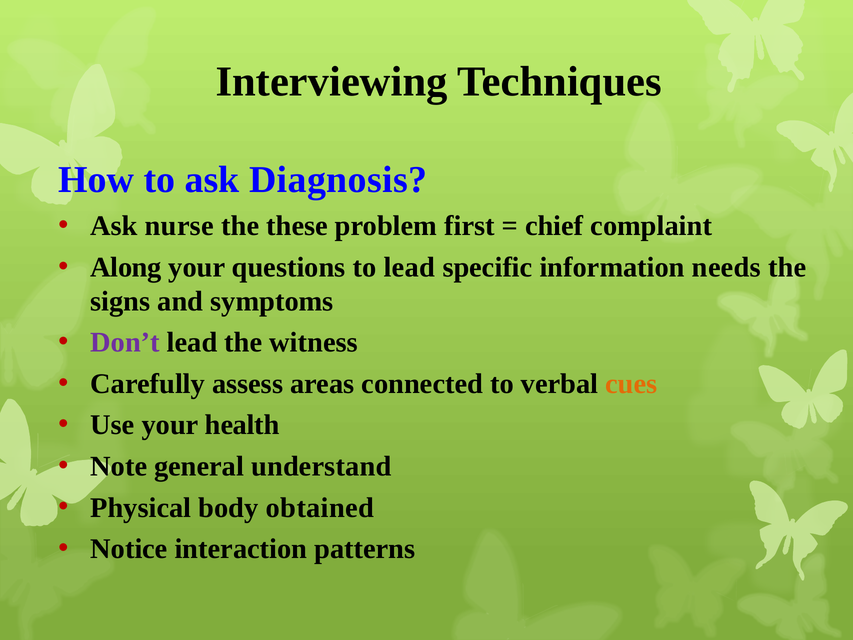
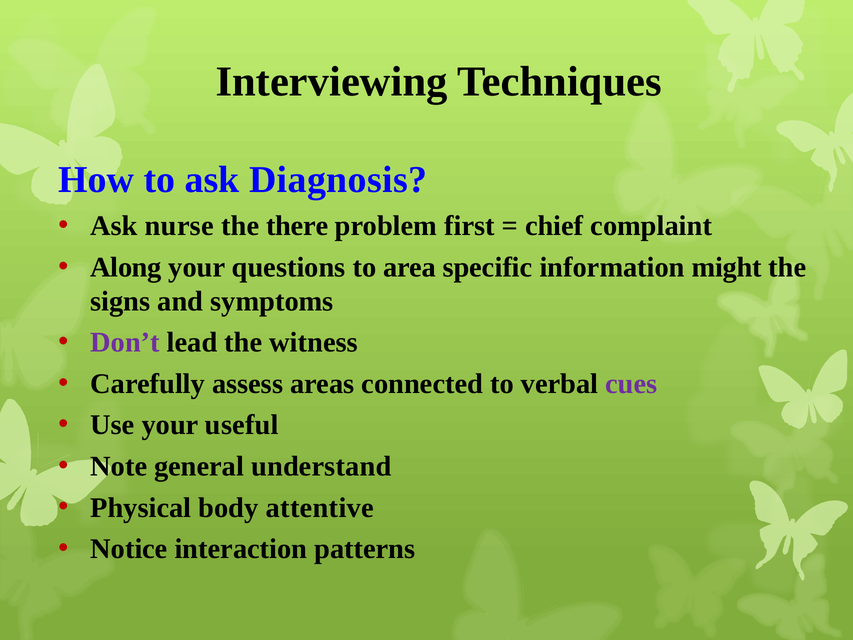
these: these -> there
to lead: lead -> area
needs: needs -> might
cues colour: orange -> purple
health: health -> useful
obtained: obtained -> attentive
